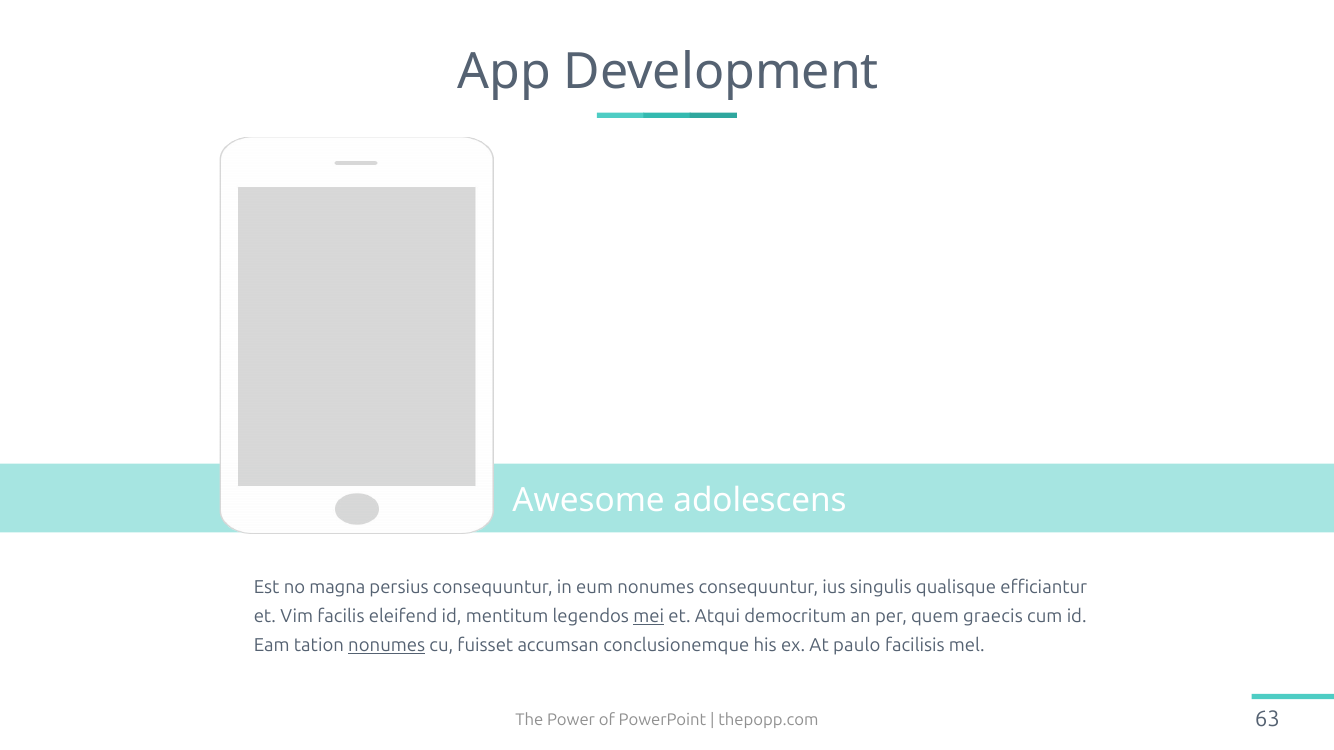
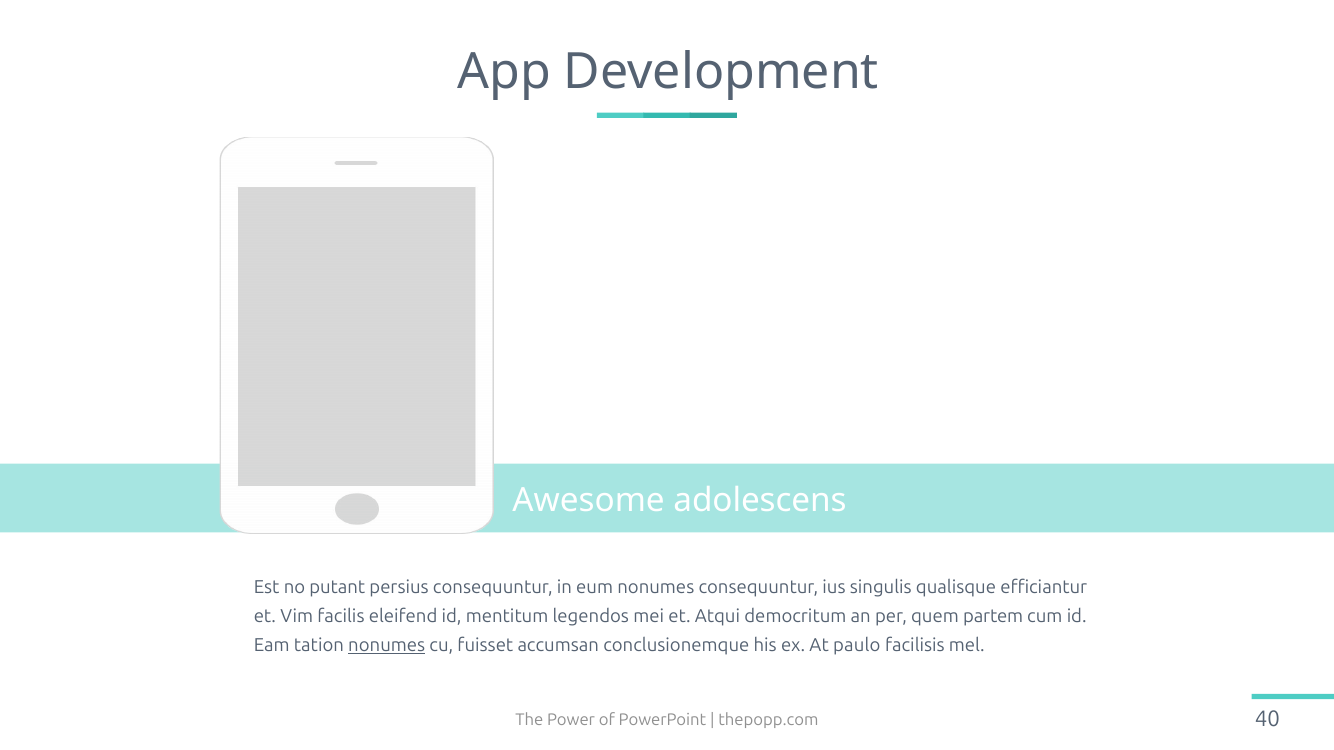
magna: magna -> putant
mei underline: present -> none
graecis: graecis -> partem
63: 63 -> 40
